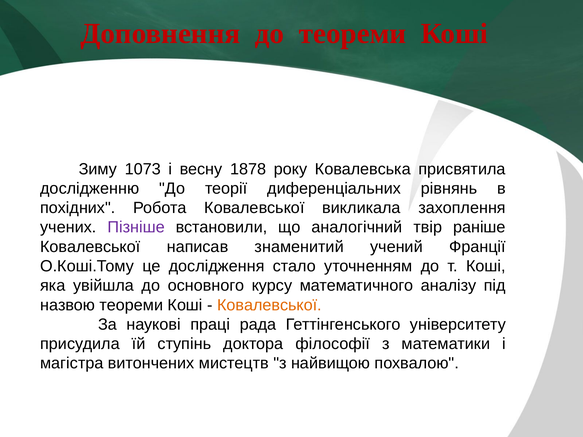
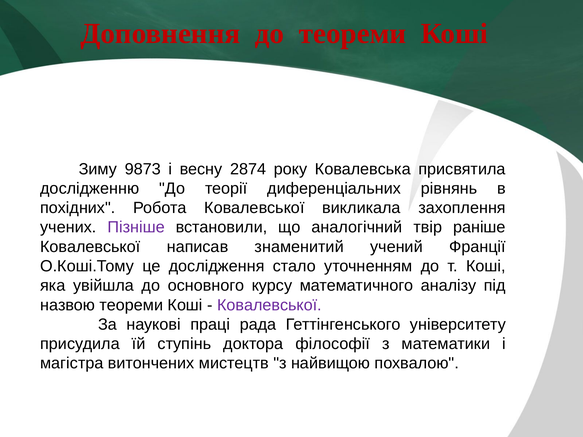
1073: 1073 -> 9873
1878: 1878 -> 2874
Ковалевської at (269, 305) colour: orange -> purple
